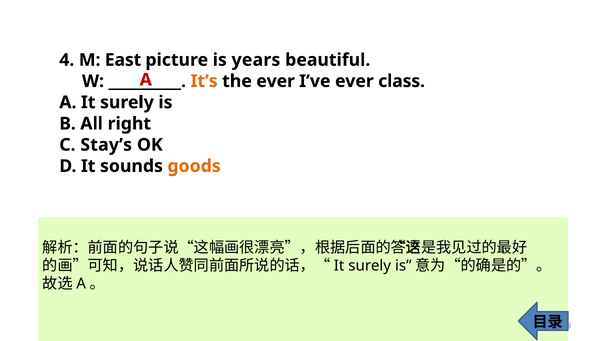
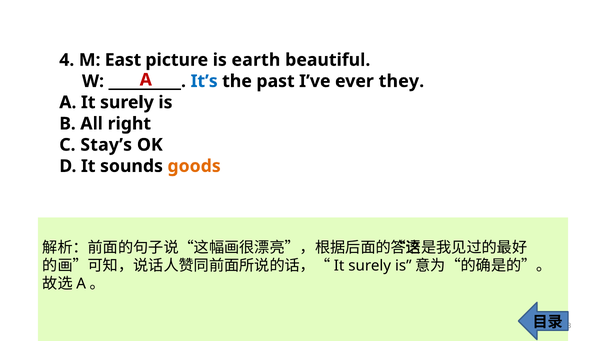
years: years -> earth
It’s colour: orange -> blue
the ever: ever -> past
class: class -> they
